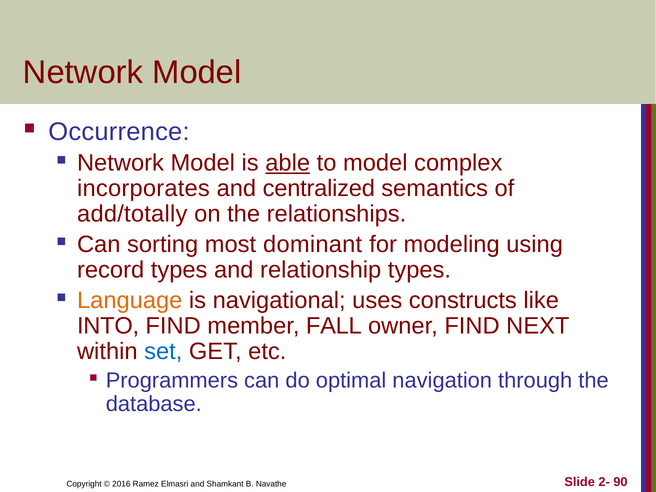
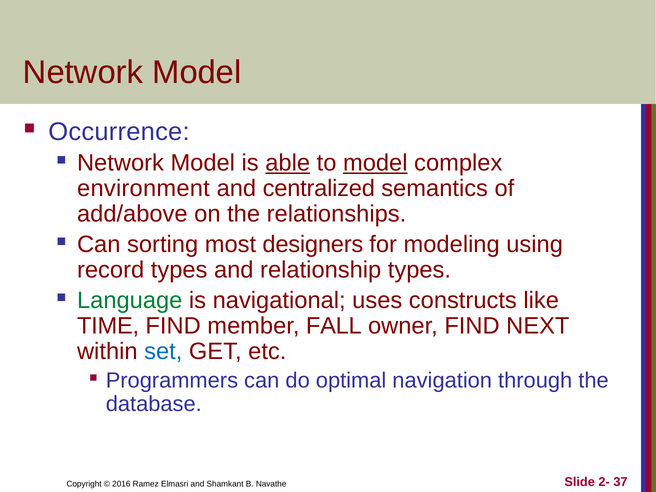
model at (375, 163) underline: none -> present
incorporates: incorporates -> environment
add/totally: add/totally -> add/above
dominant: dominant -> designers
Language colour: orange -> green
INTO: INTO -> TIME
90: 90 -> 37
